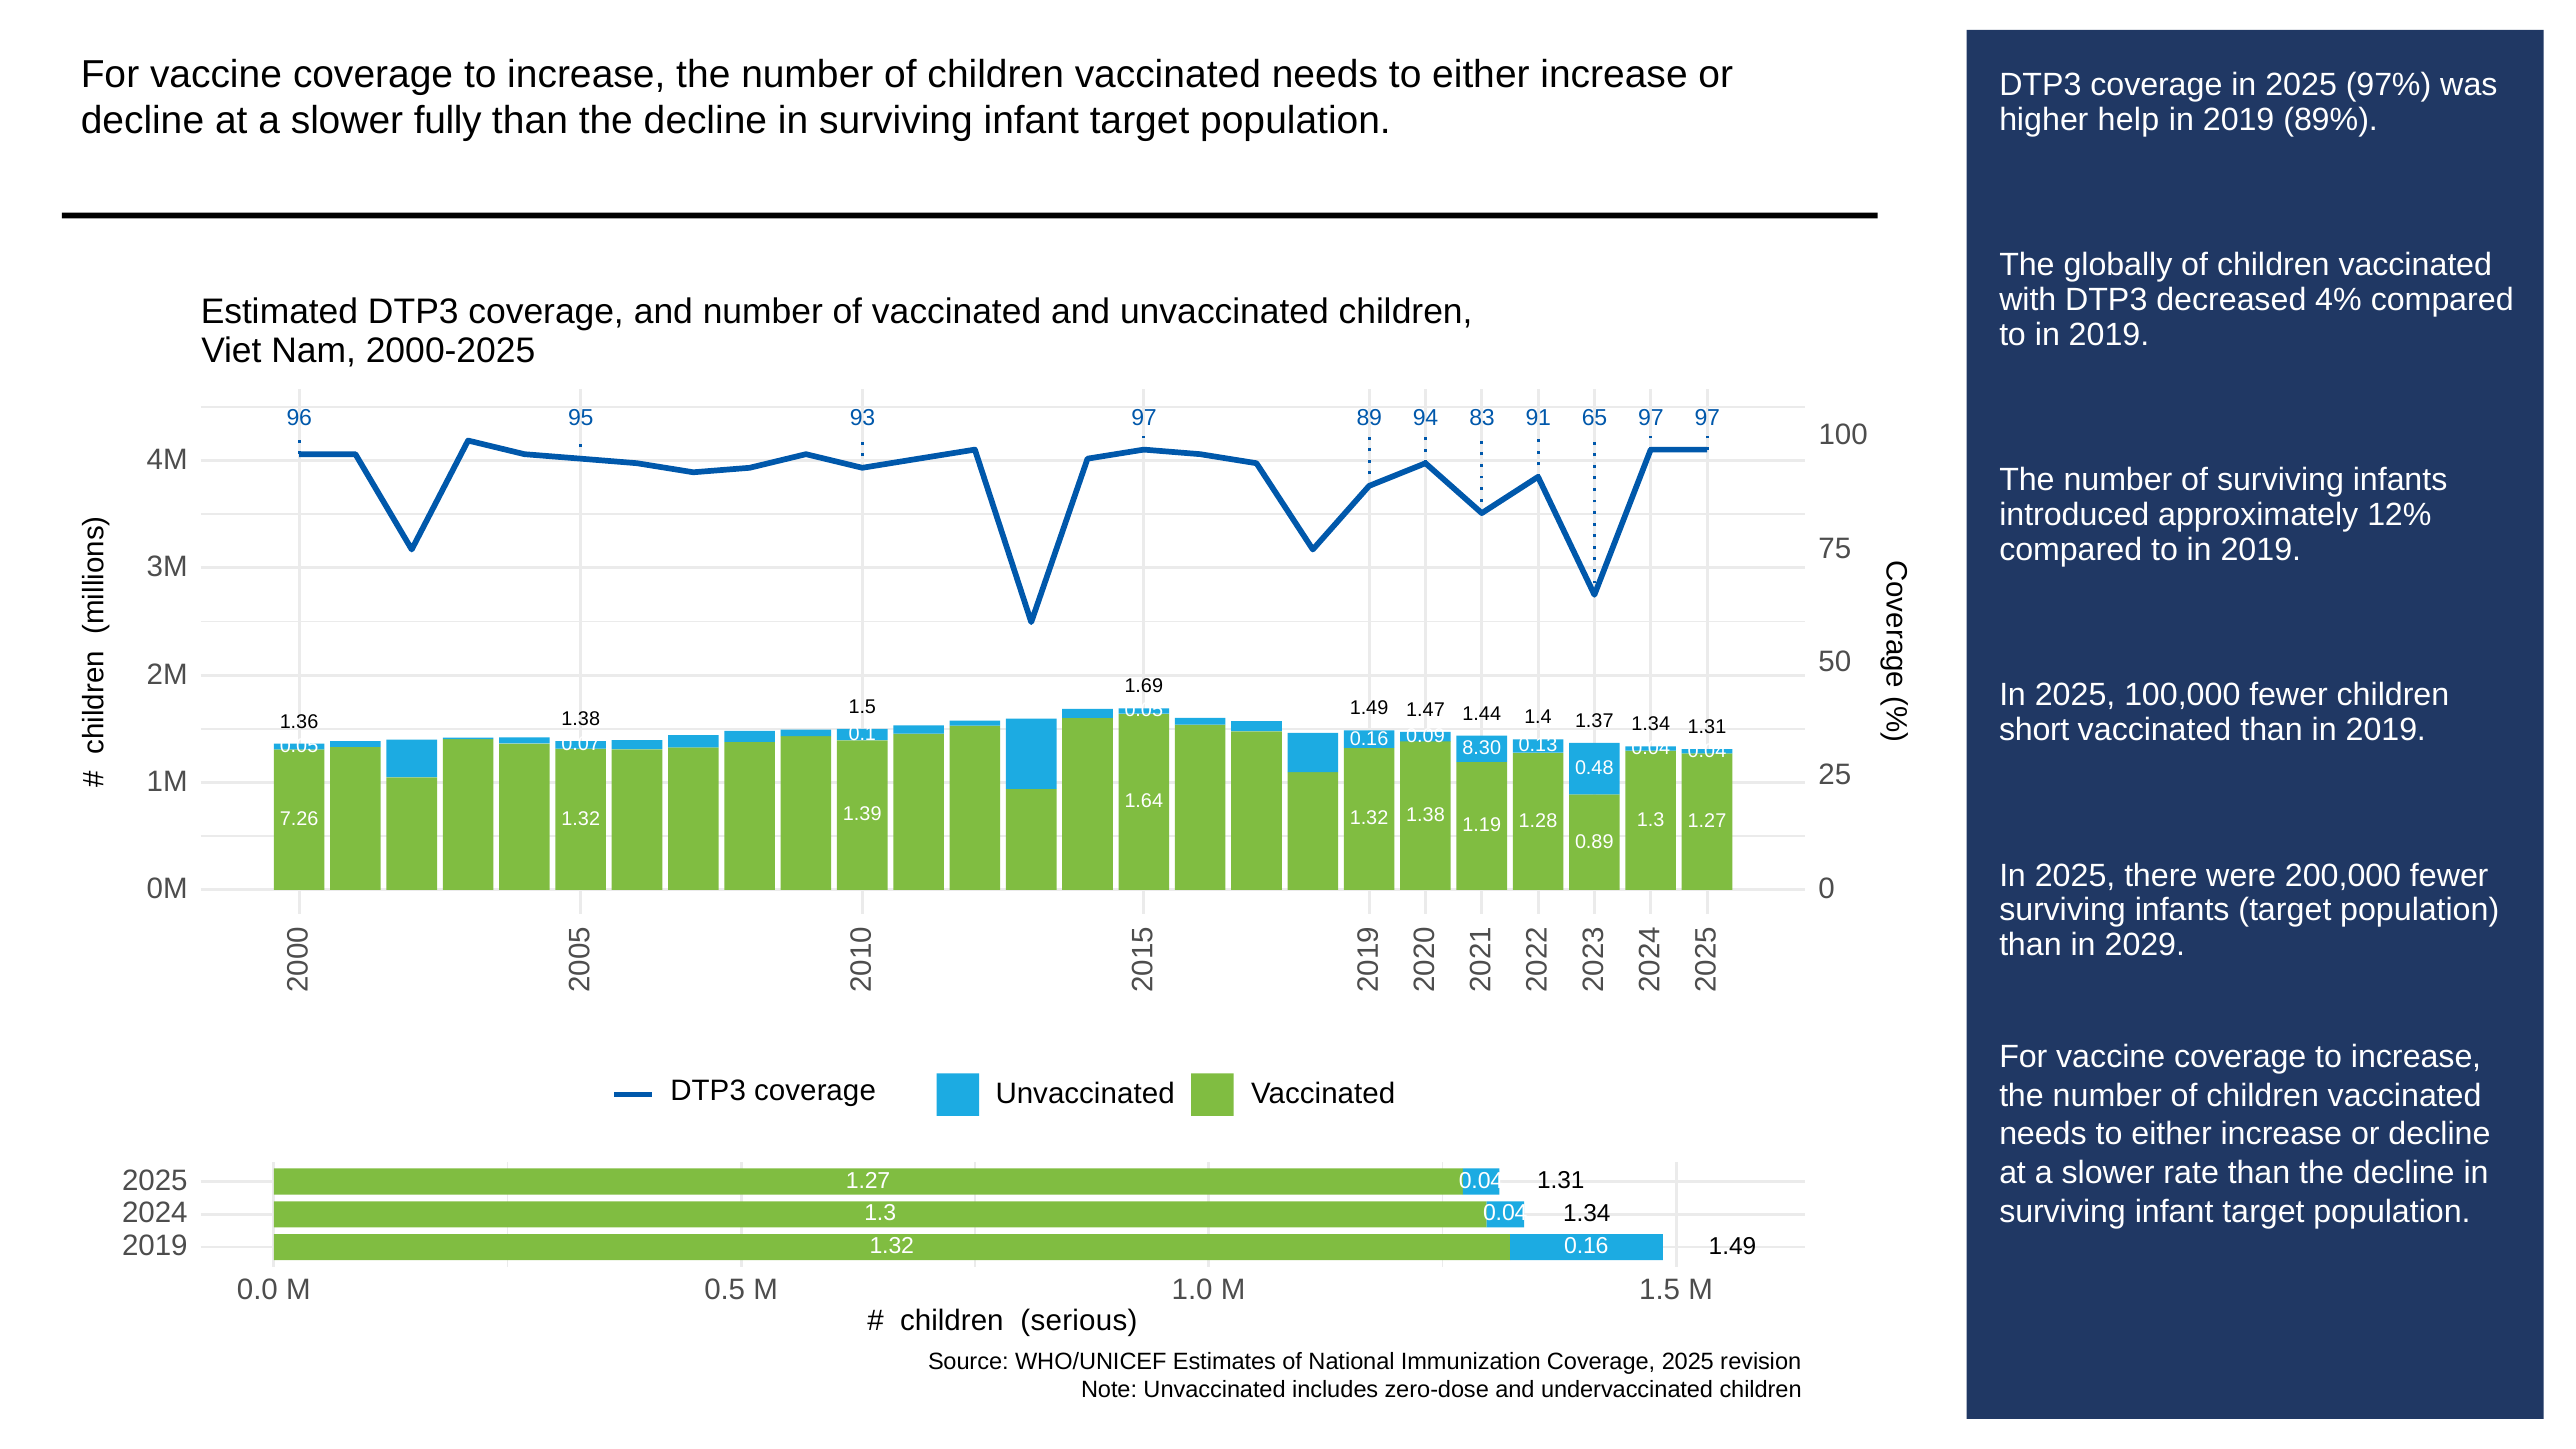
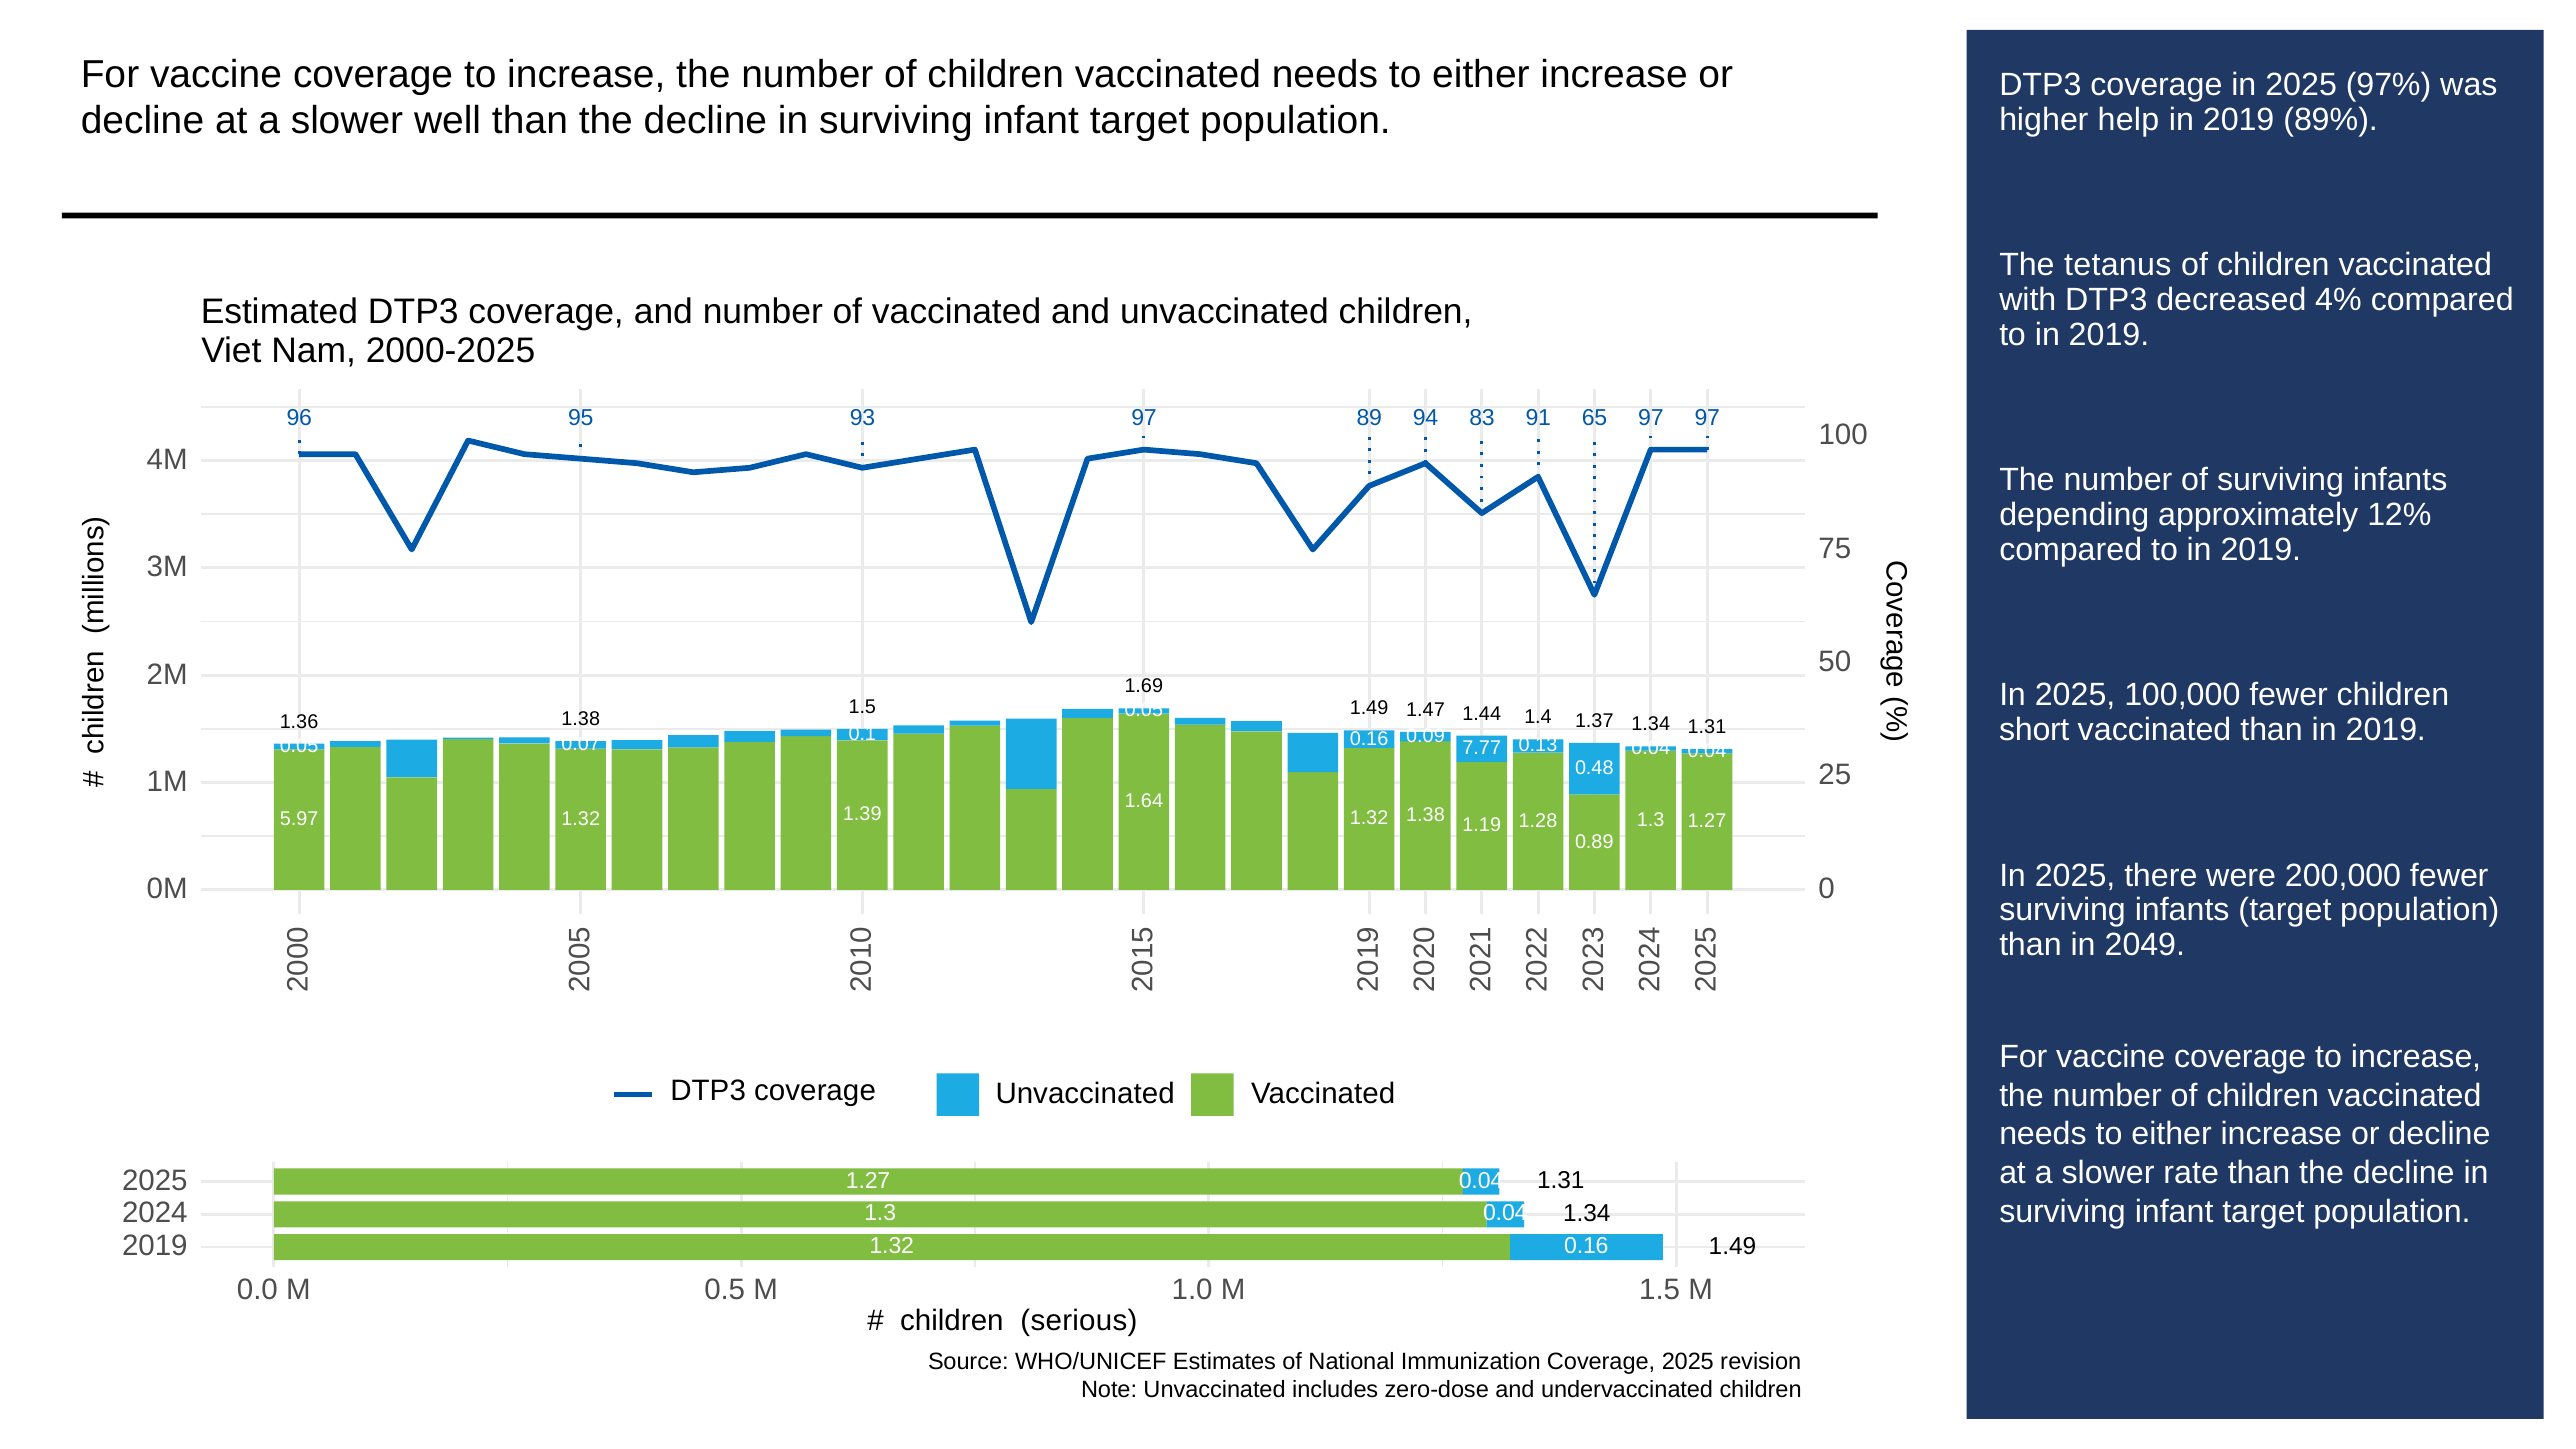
fully: fully -> well
globally: globally -> tetanus
introduced: introduced -> depending
8.30: 8.30 -> 7.77
7.26: 7.26 -> 5.97
2029: 2029 -> 2049
